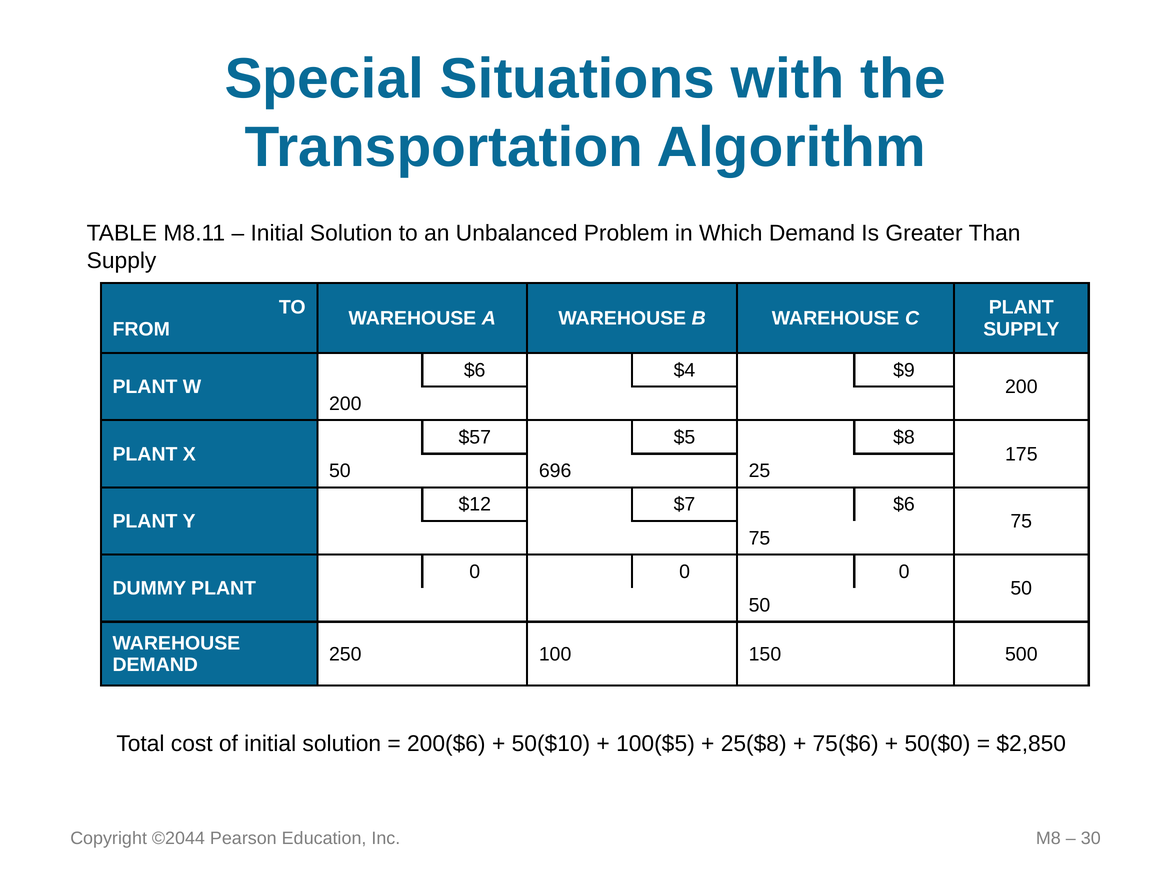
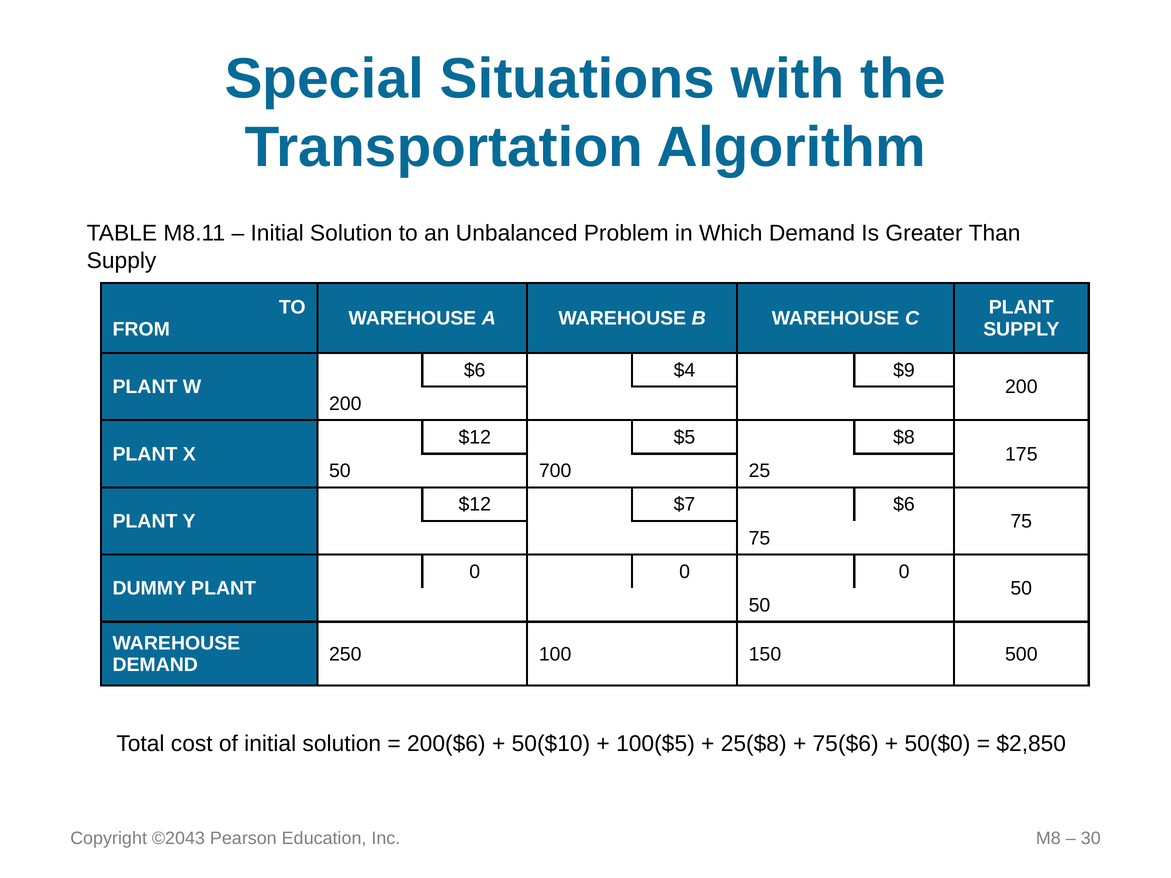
$57 at (475, 437): $57 -> $12
696: 696 -> 700
©2044: ©2044 -> ©2043
